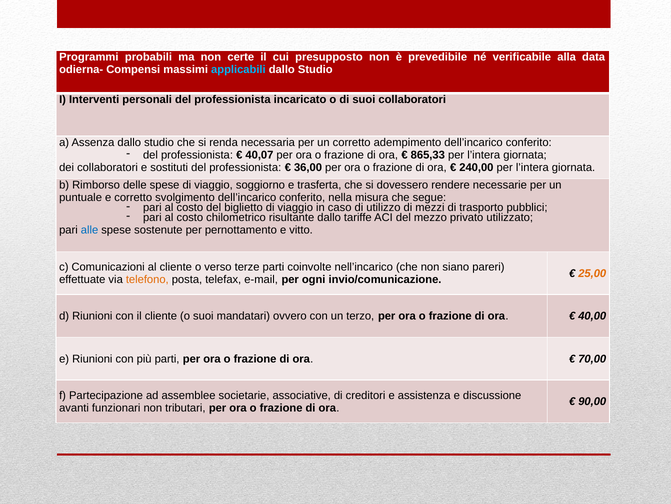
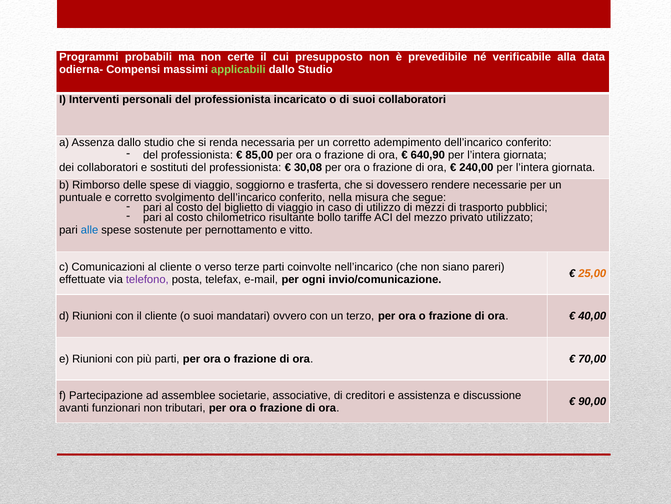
applicabili colour: light blue -> light green
40,07: 40,07 -> 85,00
865,33: 865,33 -> 640,90
36,00: 36,00 -> 30,08
risultante dallo: dallo -> bollo
telefono colour: orange -> purple
